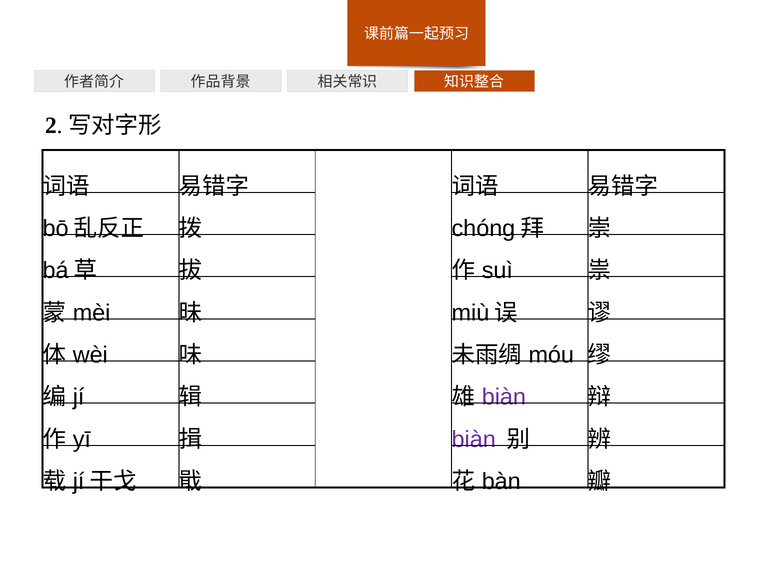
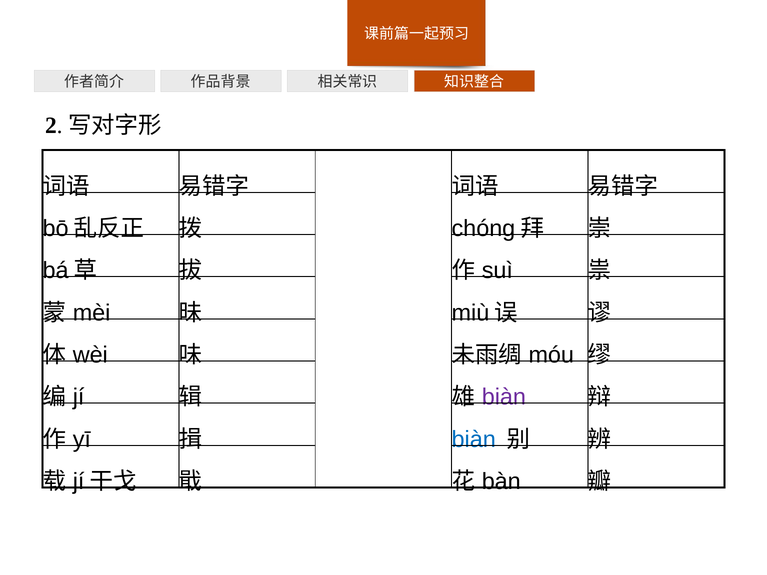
biàn at (474, 440) colour: purple -> blue
